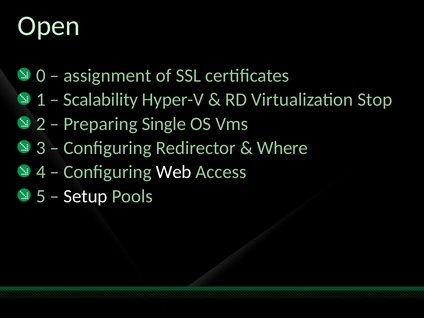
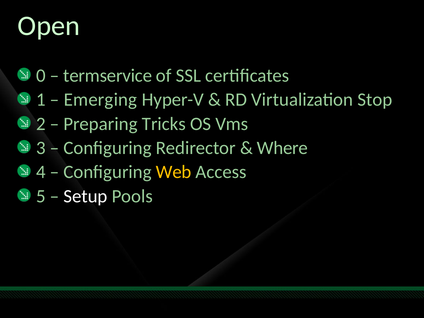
assignment: assignment -> termservice
Scalability: Scalability -> Emerging
Single: Single -> Tricks
Web colour: white -> yellow
